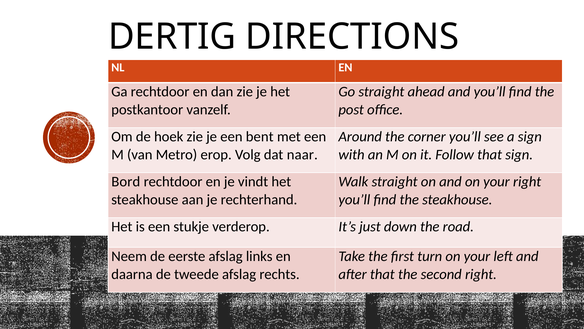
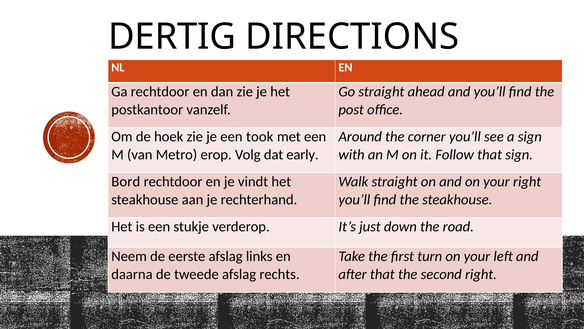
bent: bent -> took
naar: naar -> early
